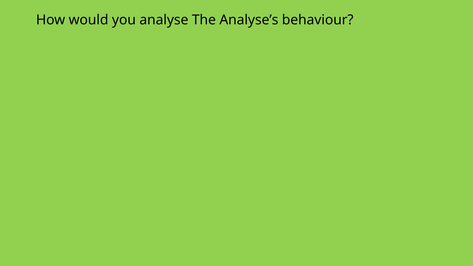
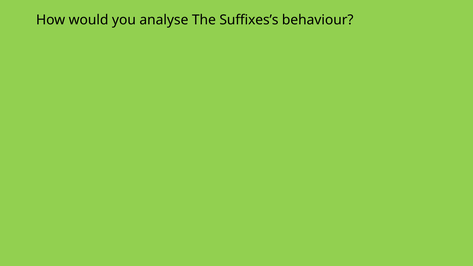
Analyse’s: Analyse’s -> Suffixes’s
